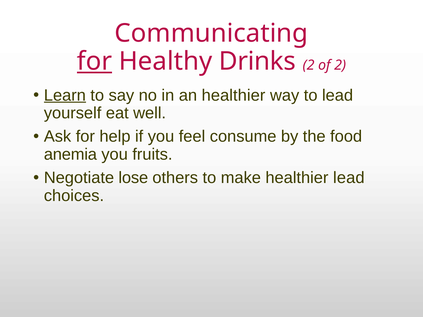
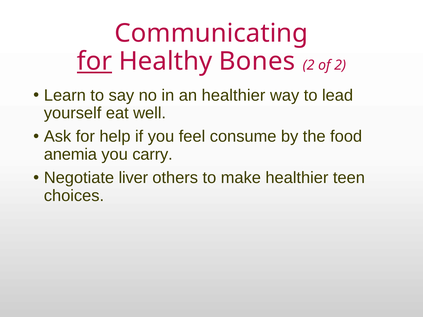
Drinks: Drinks -> Bones
Learn underline: present -> none
fruits: fruits -> carry
lose: lose -> liver
healthier lead: lead -> teen
